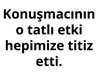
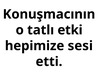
titiz: titiz -> sesi
